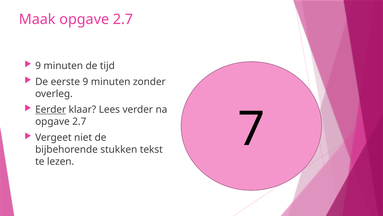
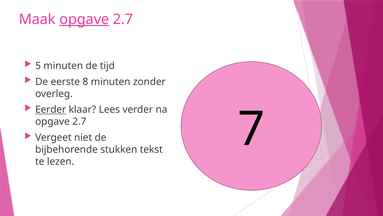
opgave at (84, 19) underline: none -> present
9 at (38, 66): 9 -> 5
eerste 9: 9 -> 8
